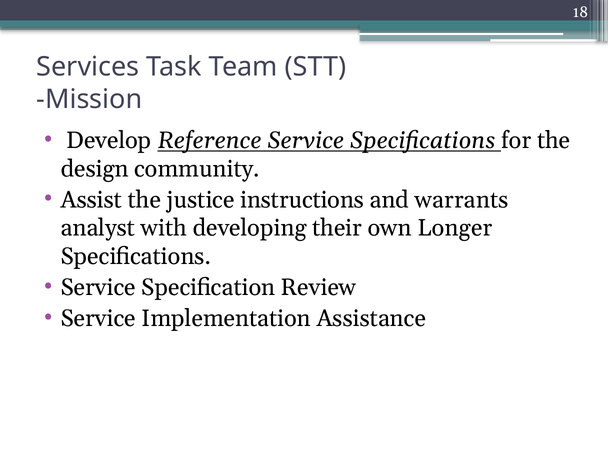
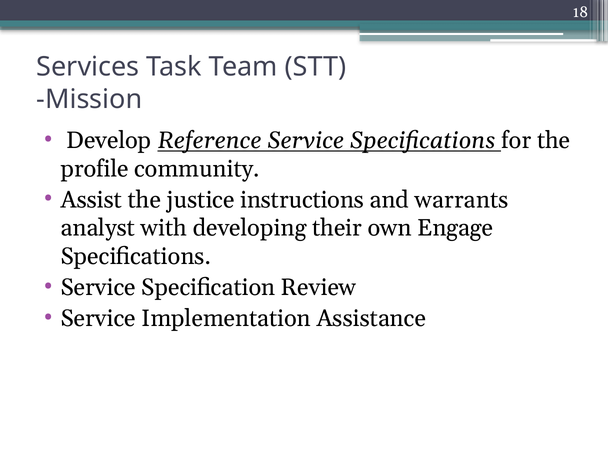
design: design -> profile
Longer: Longer -> Engage
